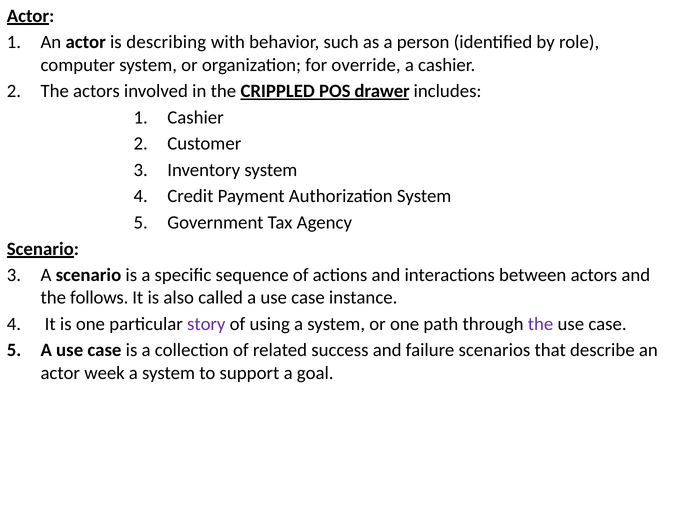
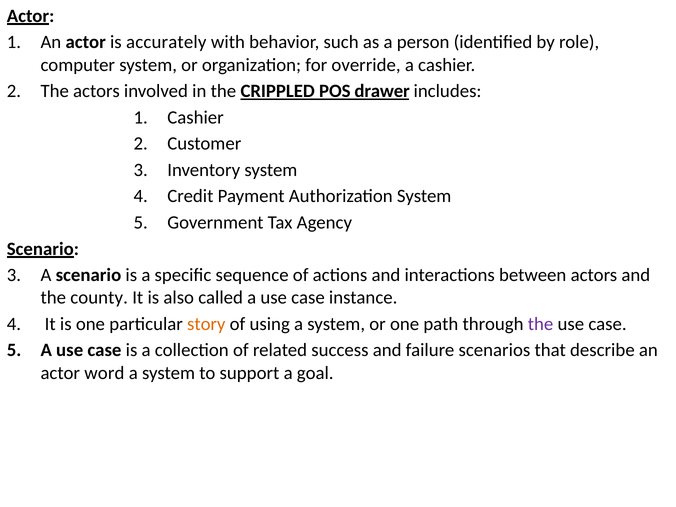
describing: describing -> accurately
follows: follows -> county
story colour: purple -> orange
week: week -> word
